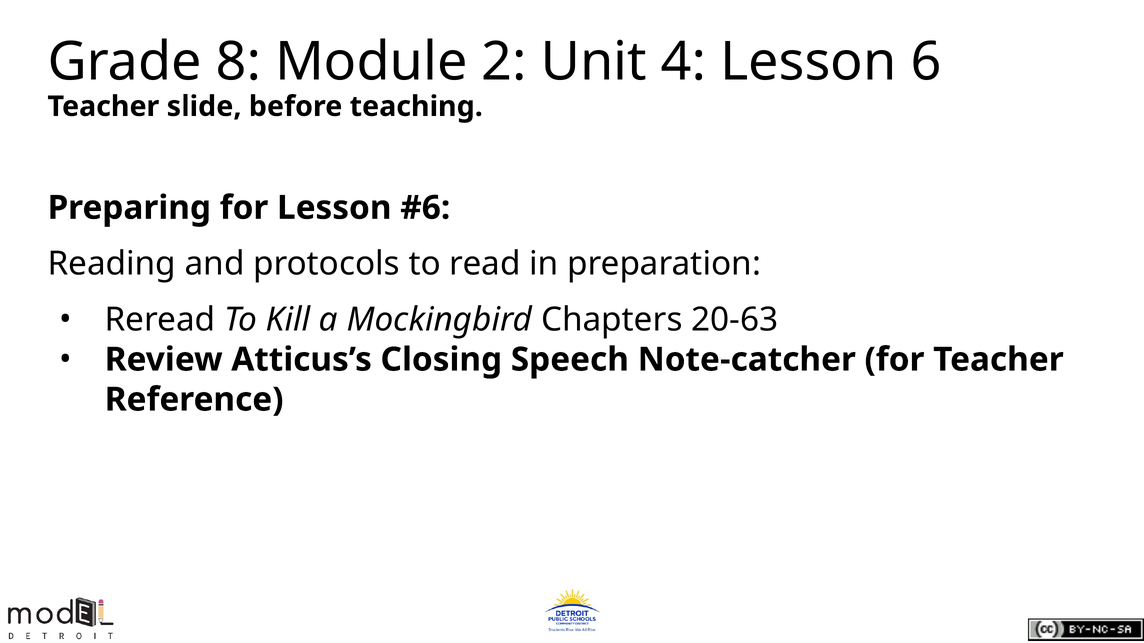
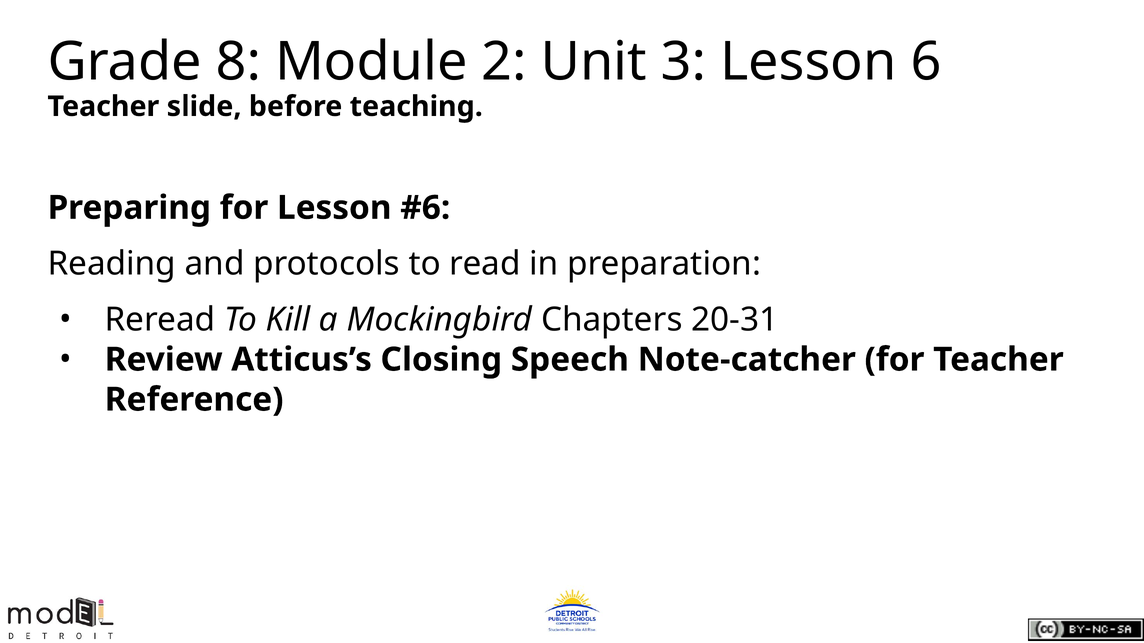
4: 4 -> 3
20-63: 20-63 -> 20-31
